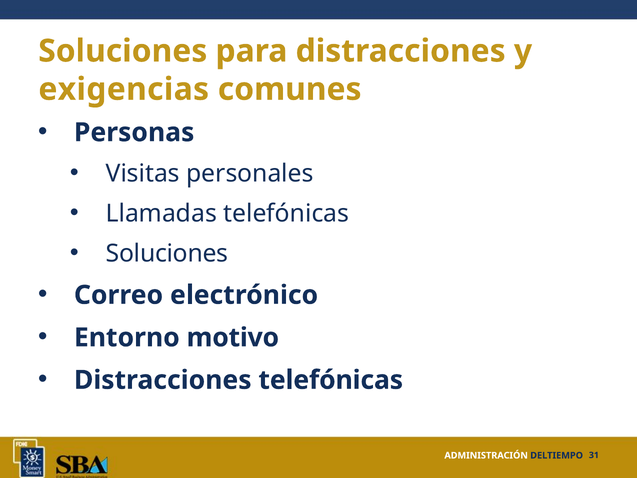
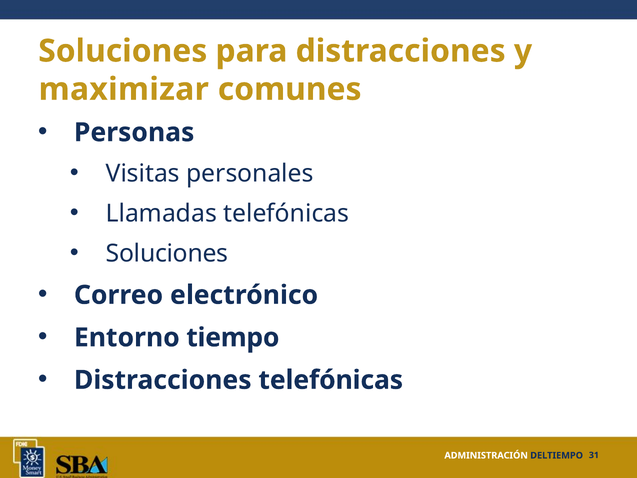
exigencias: exigencias -> maximizar
motivo: motivo -> tiempo
